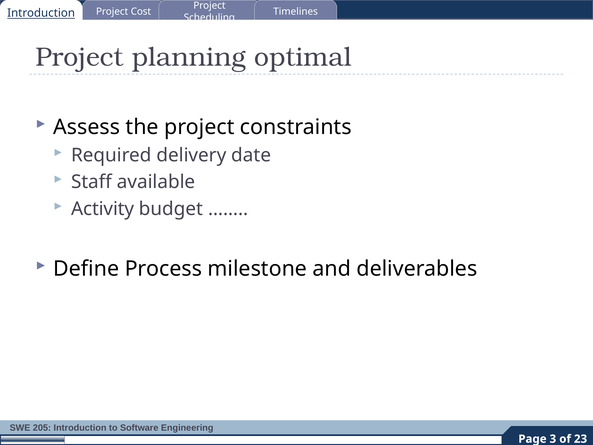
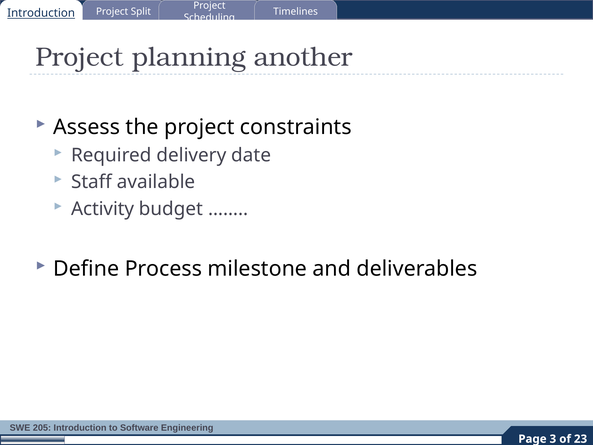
Cost: Cost -> Split
optimal: optimal -> another
